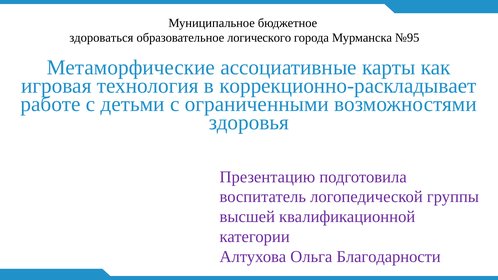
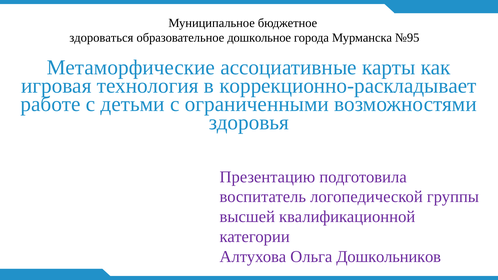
логического: логического -> дошкольное
Благодарности: Благодарности -> Дошкольников
